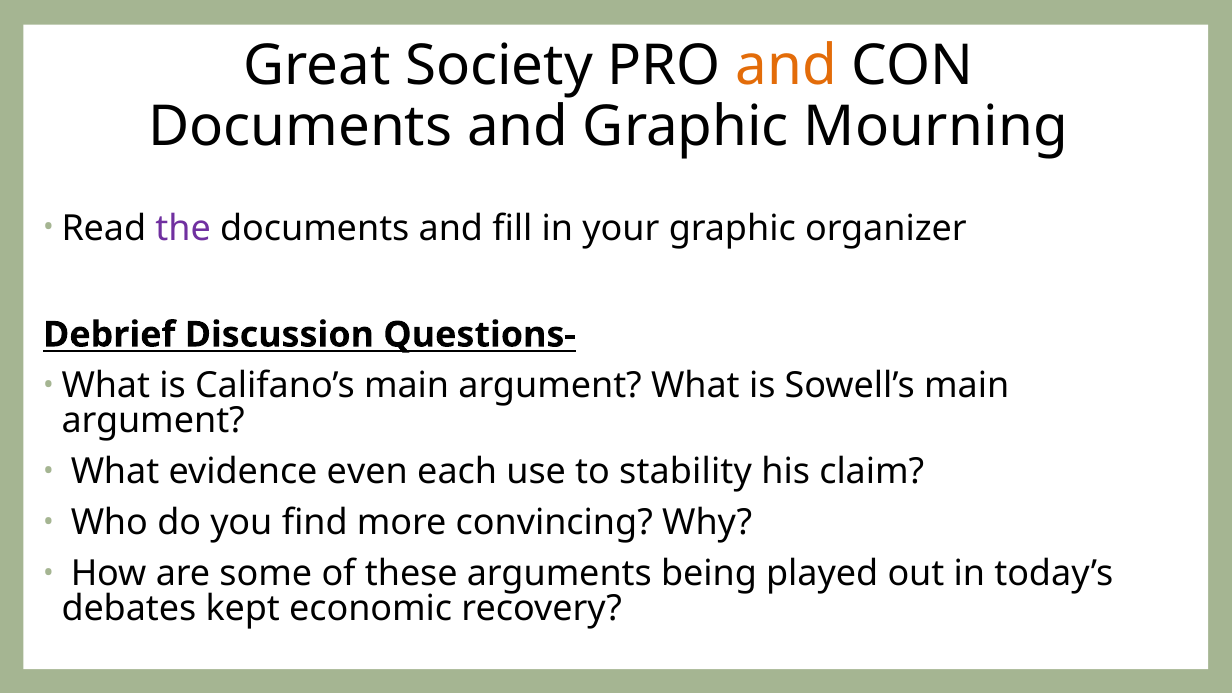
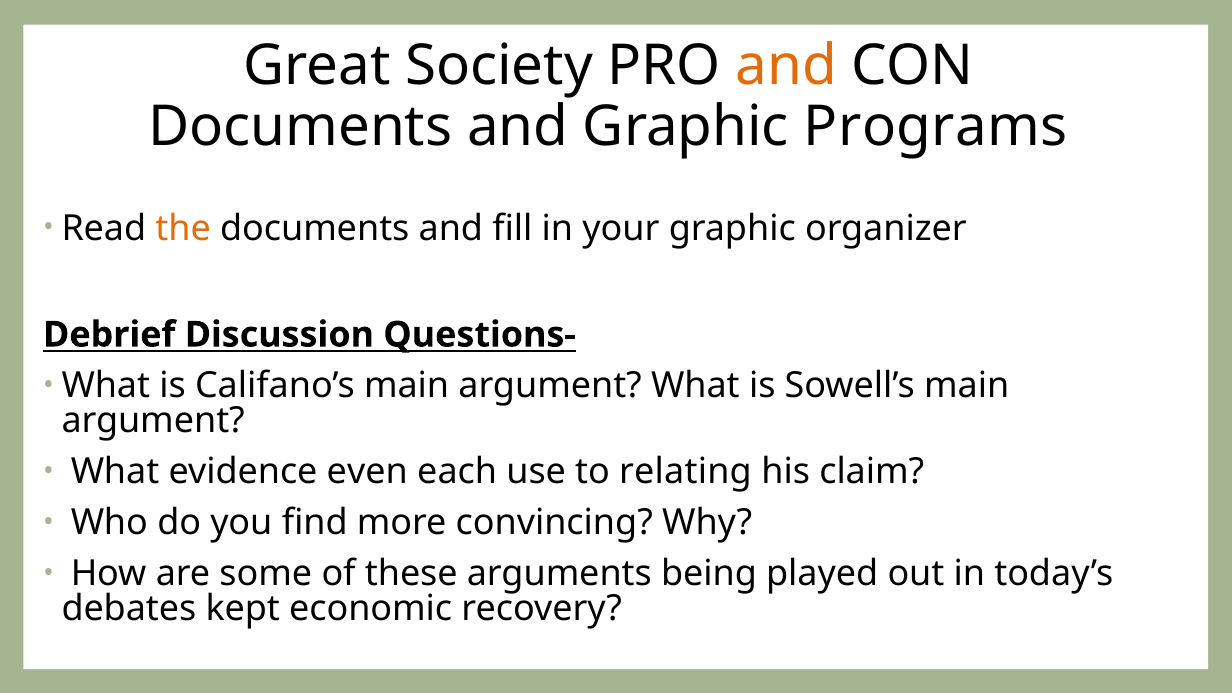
Mourning: Mourning -> Programs
the colour: purple -> orange
stability: stability -> relating
